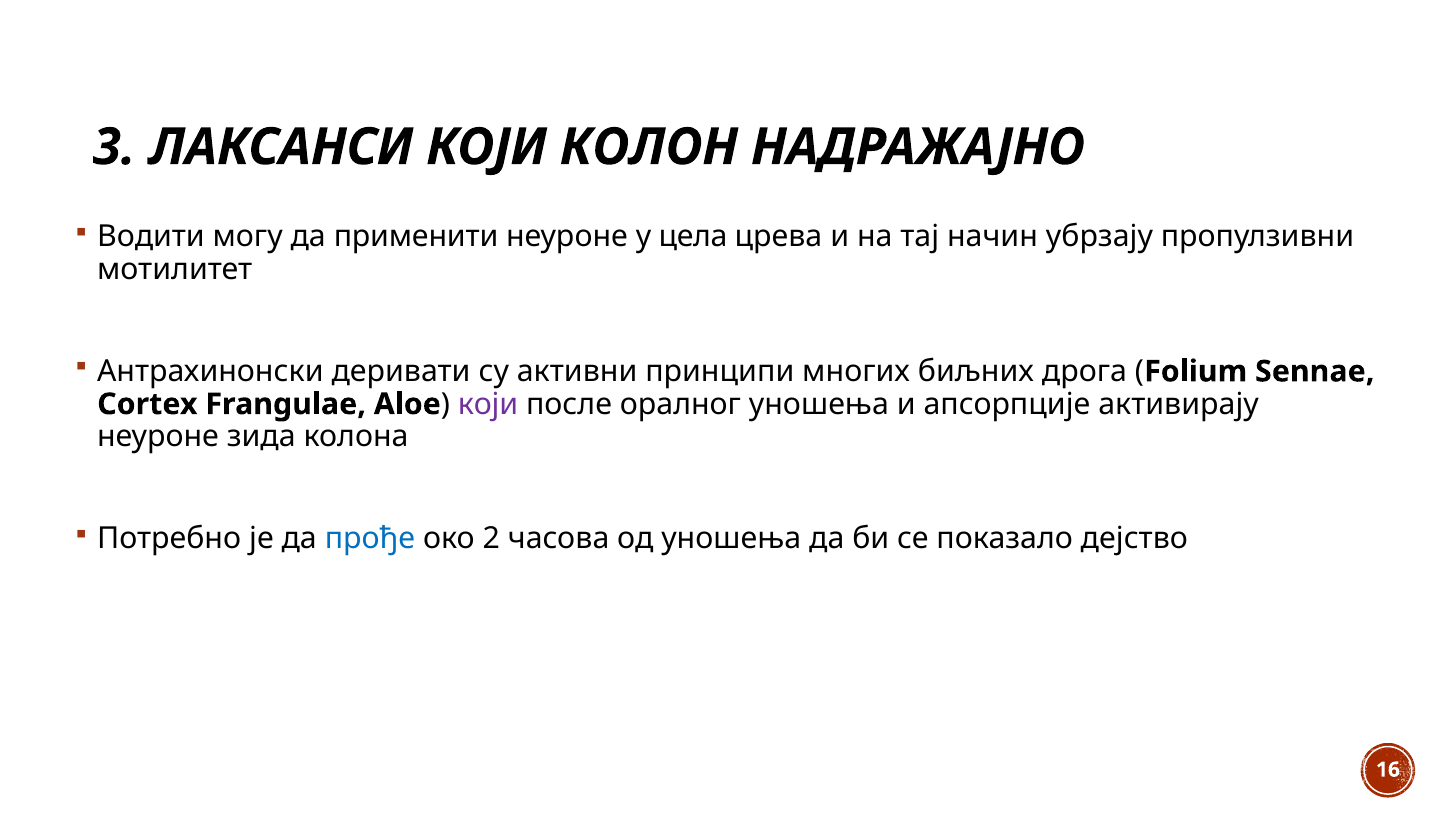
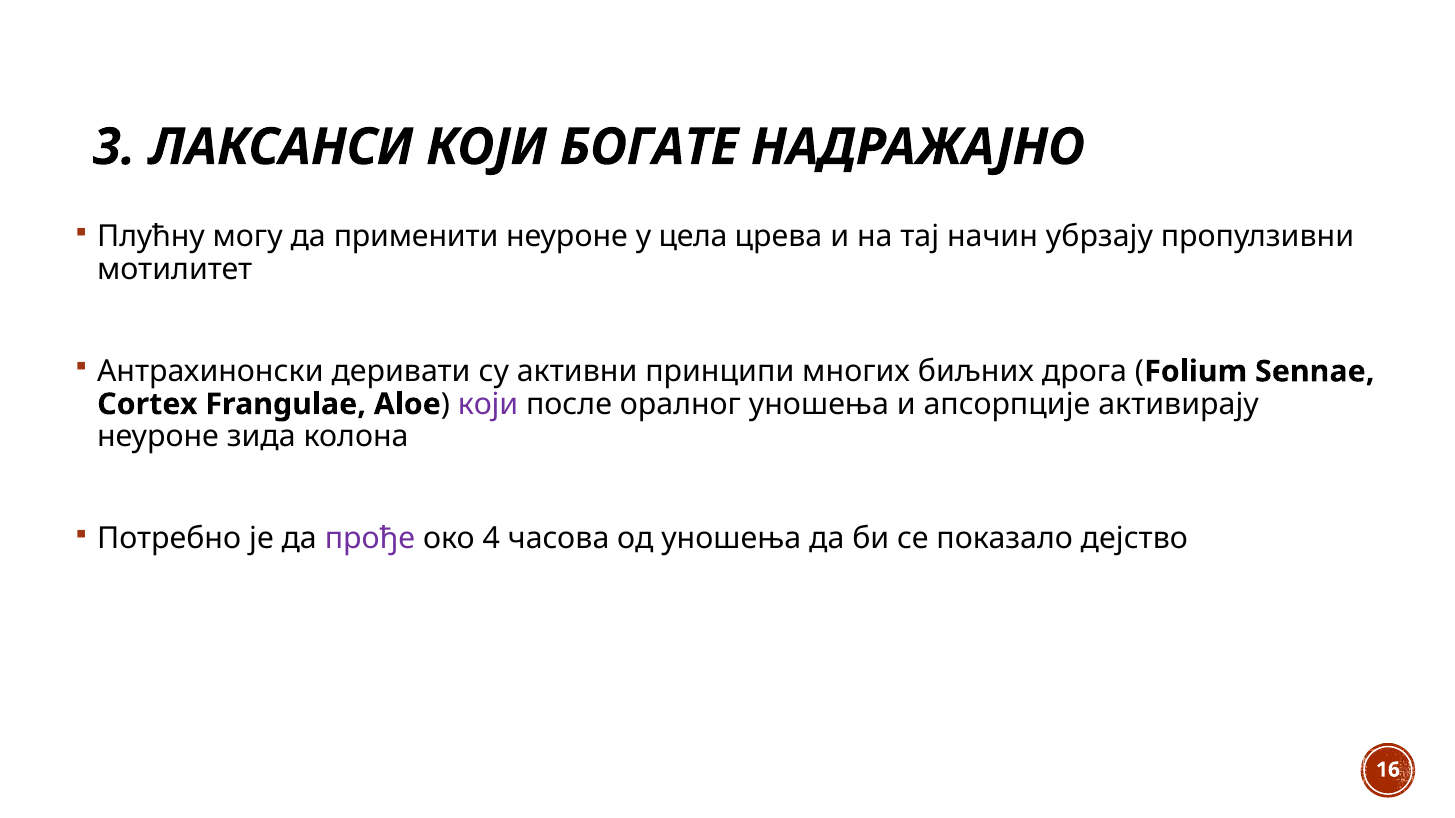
КОЛОН: КОЛОН -> БОГАТЕ
Водити: Водити -> Плућну
прође colour: blue -> purple
2: 2 -> 4
